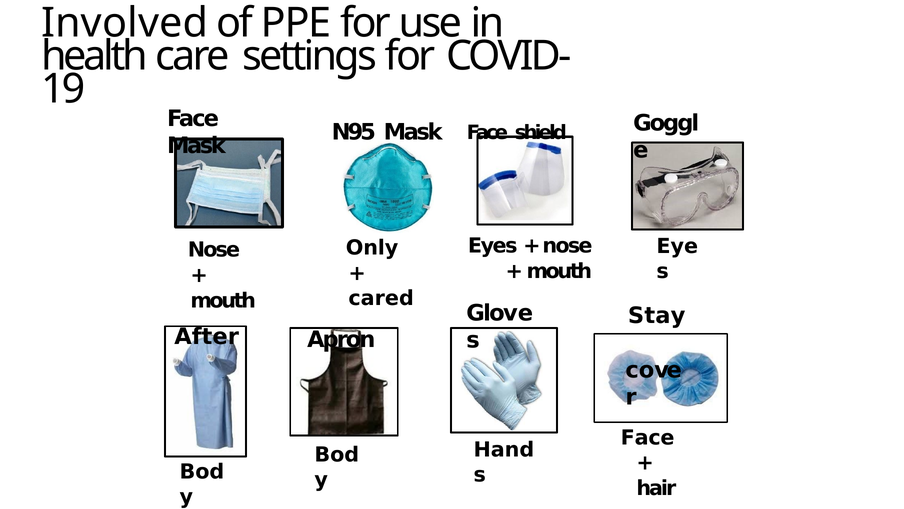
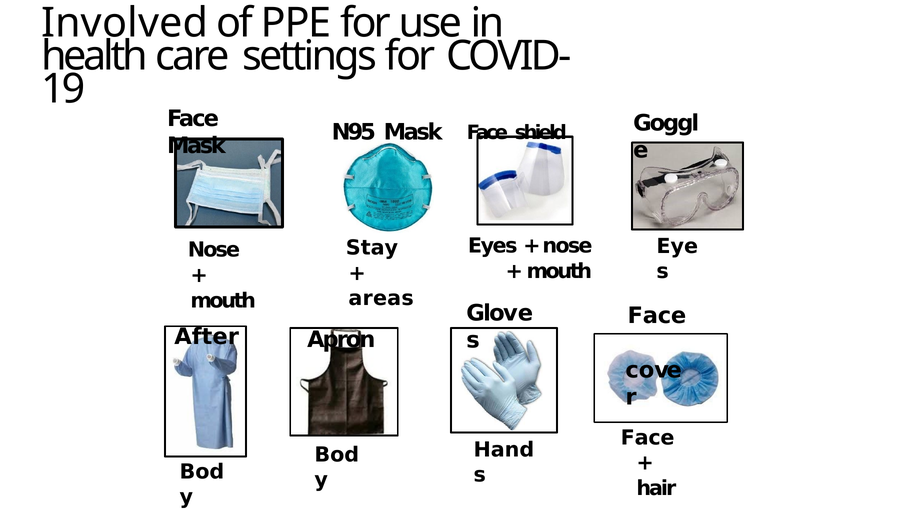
Only: Only -> Stay
cared: cared -> areas
Stay at (657, 315): Stay -> Face
